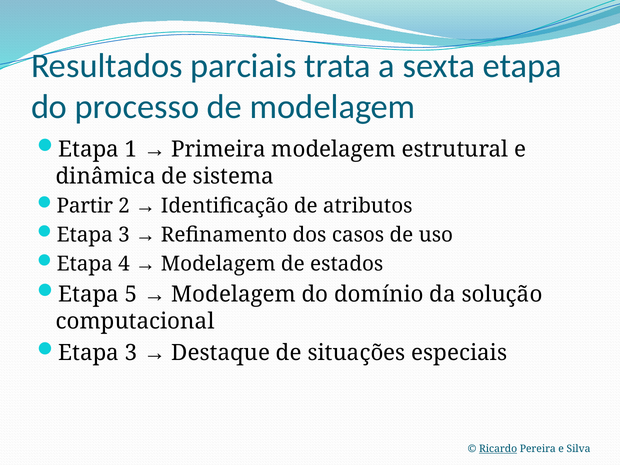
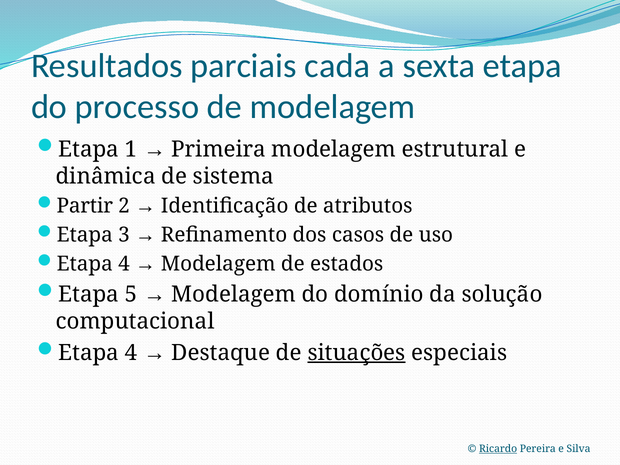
trata: trata -> cada
3 at (131, 353): 3 -> 4
situações underline: none -> present
